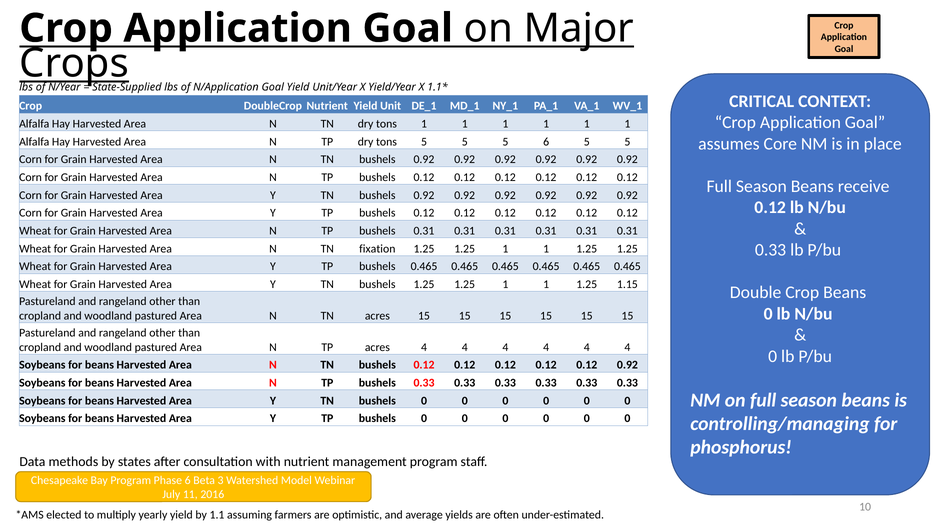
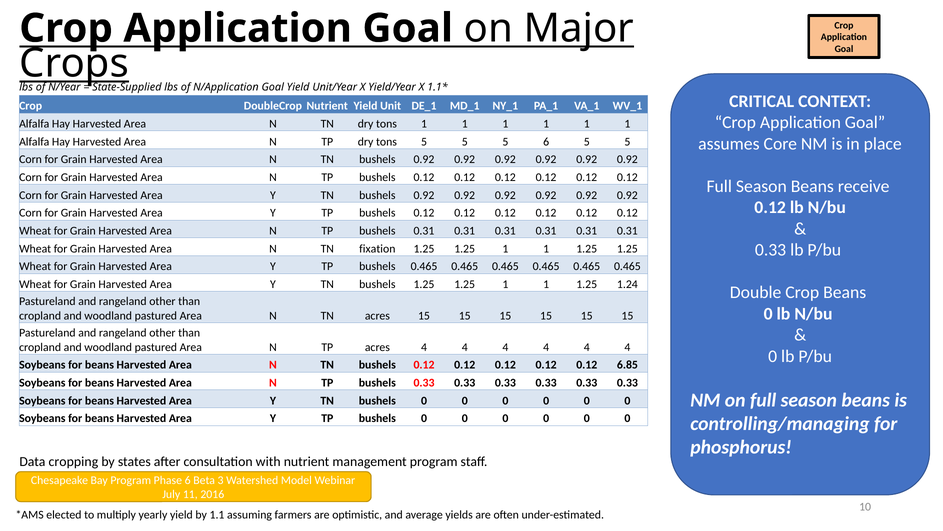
1.15: 1.15 -> 1.24
0.12 0.92: 0.92 -> 6.85
methods: methods -> cropping
